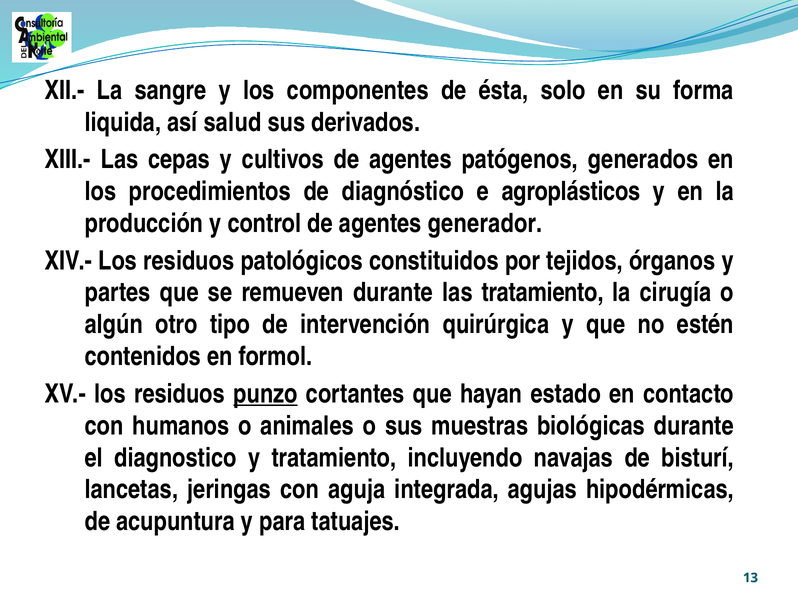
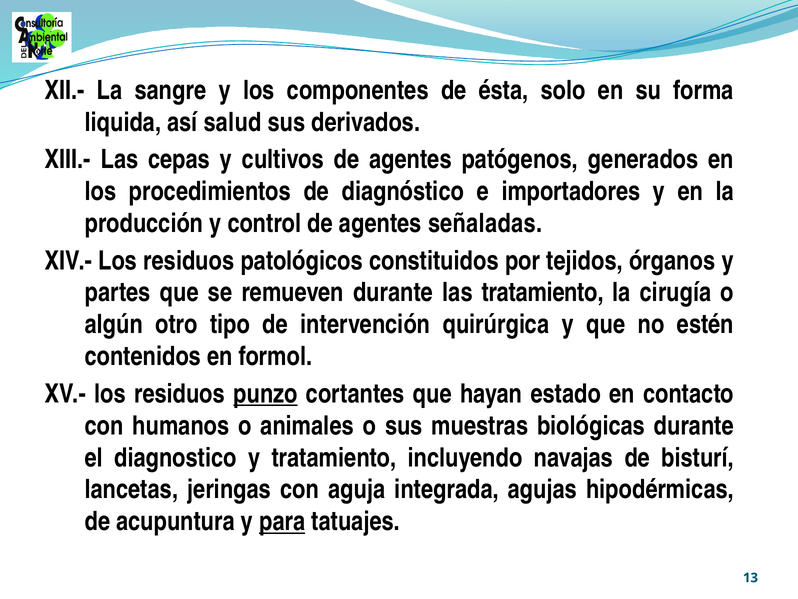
agroplásticos: agroplásticos -> importadores
generador: generador -> señaladas
para underline: none -> present
